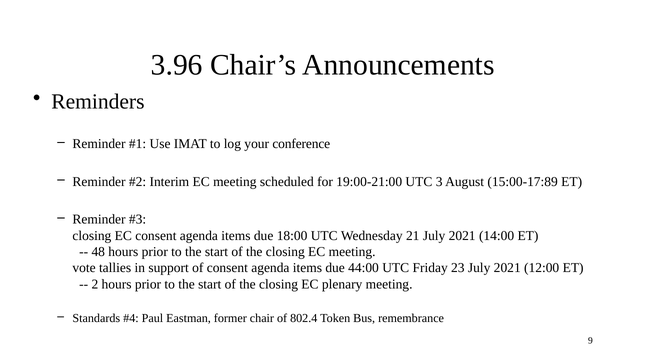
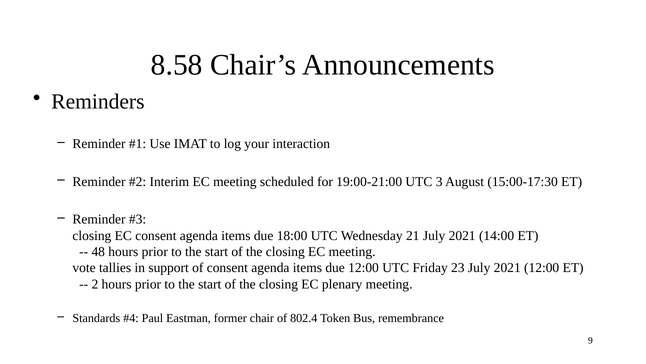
3.96: 3.96 -> 8.58
conference: conference -> interaction
15:00-17:89: 15:00-17:89 -> 15:00-17:30
due 44:00: 44:00 -> 12:00
